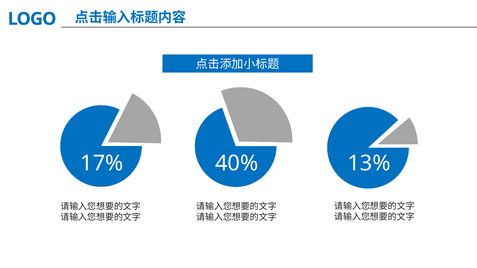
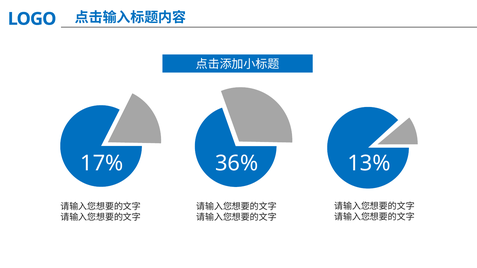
40%: 40% -> 36%
